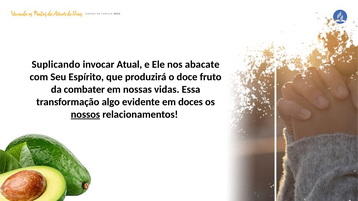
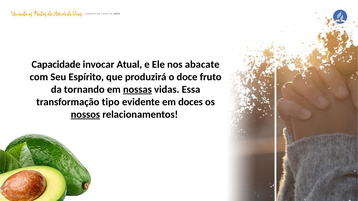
Suplicando: Suplicando -> Capacidade
combater: combater -> tornando
nossas underline: none -> present
algo: algo -> tipo
